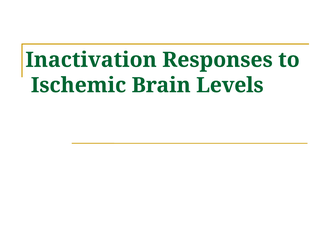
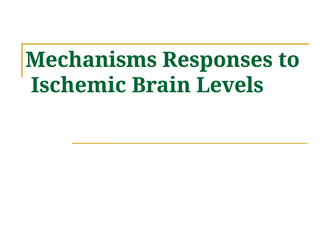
Inactivation: Inactivation -> Mechanisms
